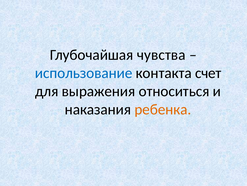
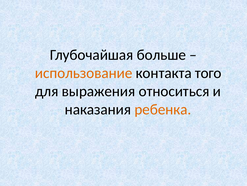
чувства: чувства -> больше
использование colour: blue -> orange
счет: счет -> того
